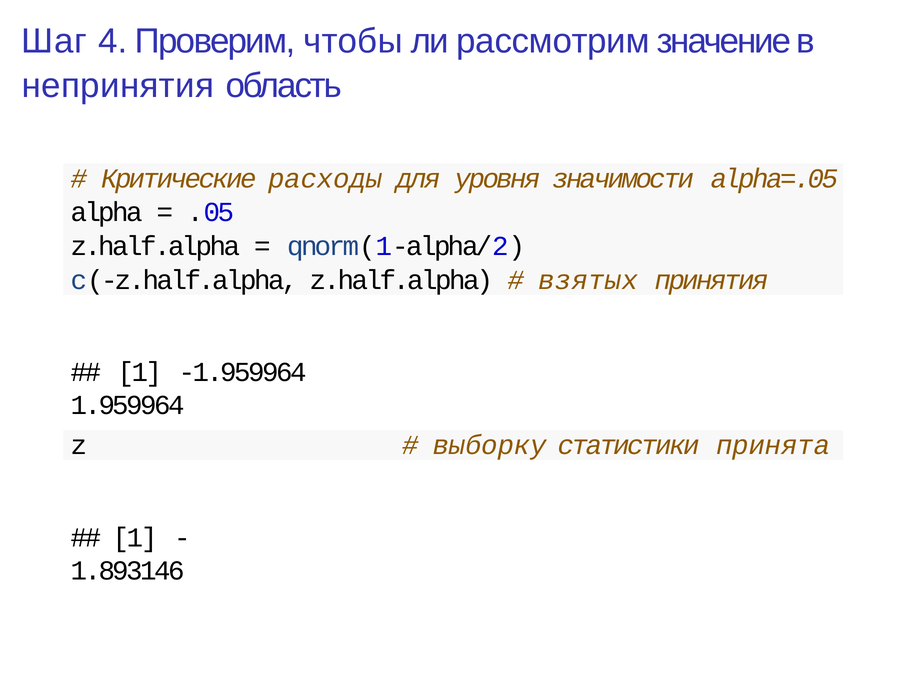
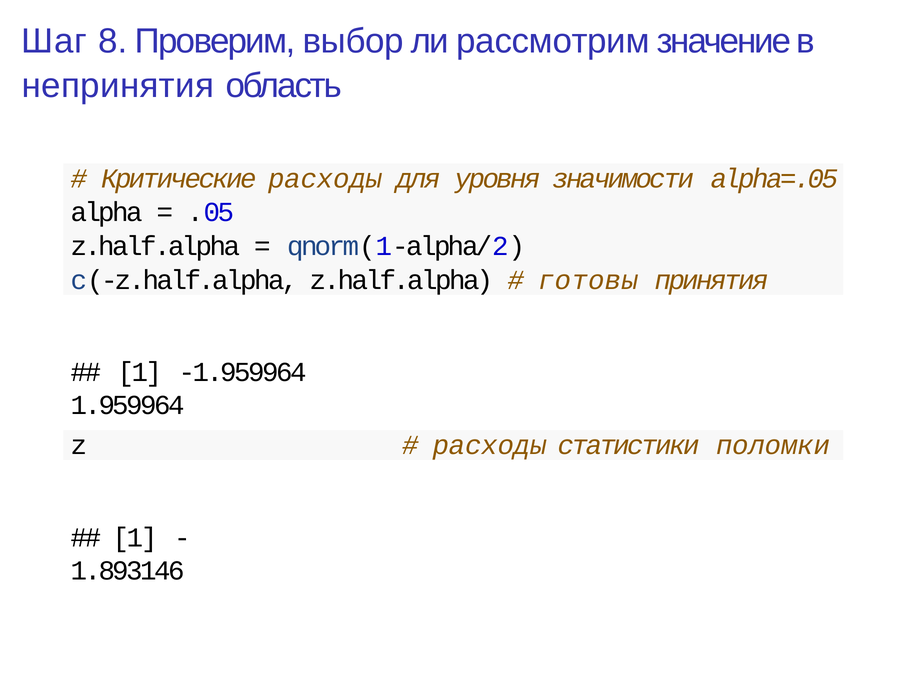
4: 4 -> 8
чтобы: чтобы -> выбор
взятых: взятых -> готовы
выборку at (490, 445): выборку -> расходы
принята: принята -> поломки
